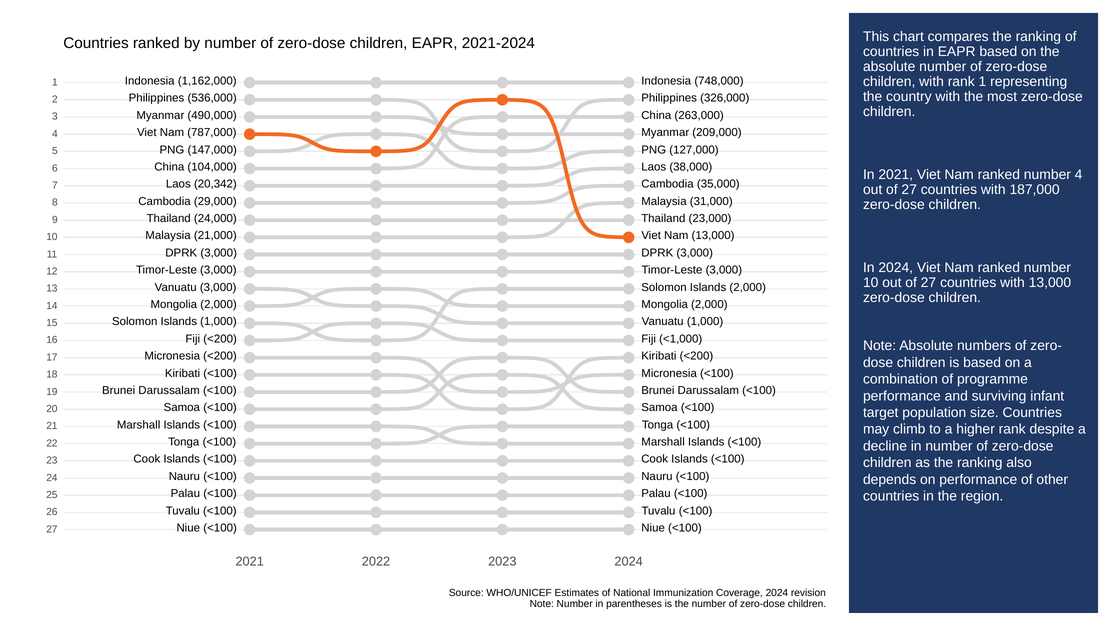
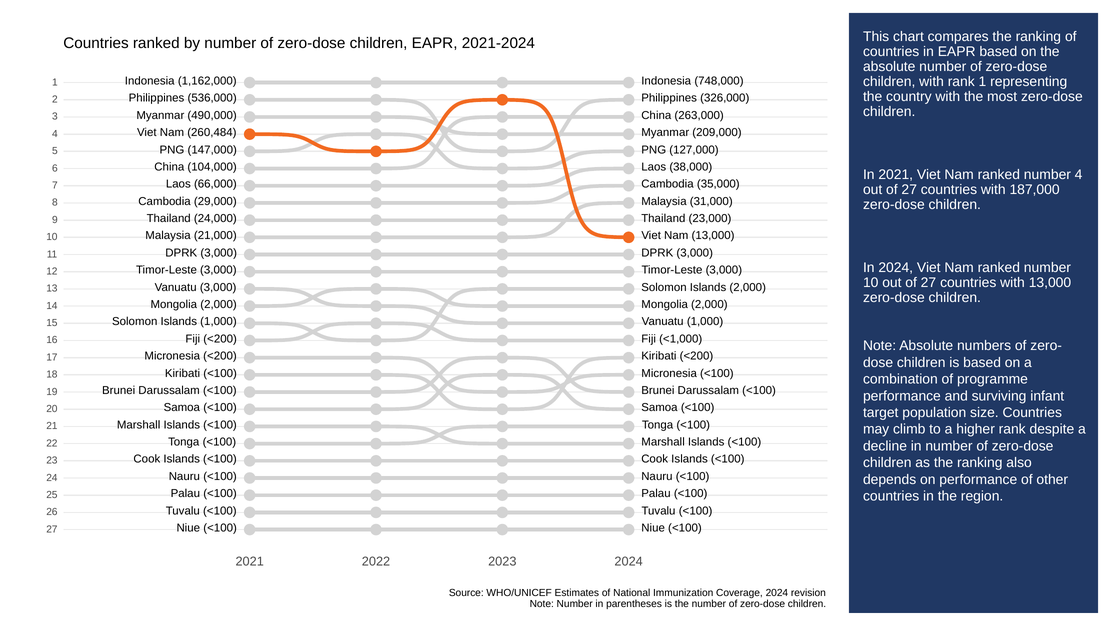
787,000: 787,000 -> 260,484
20,342: 20,342 -> 66,000
